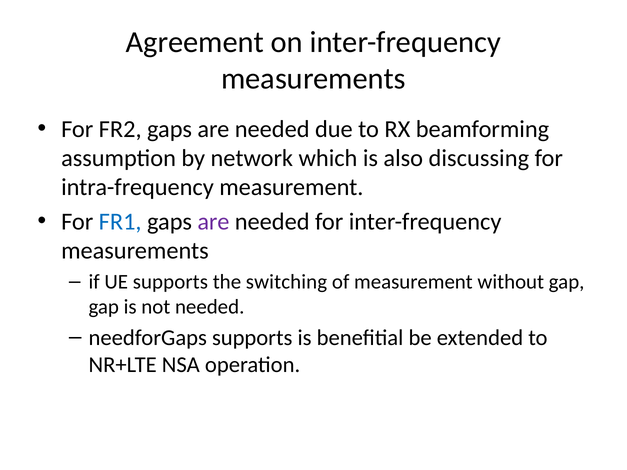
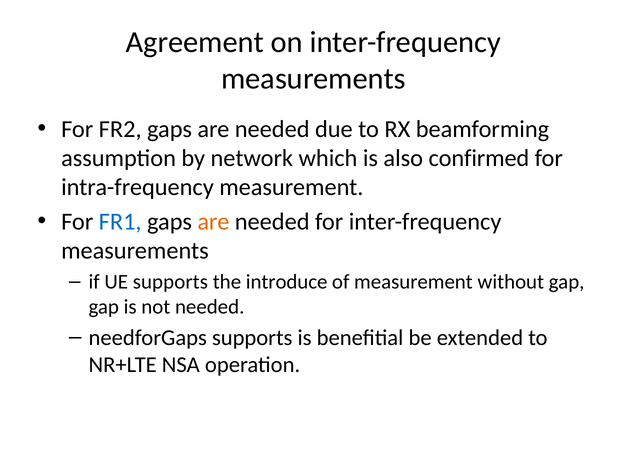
discussing: discussing -> confirmed
are at (213, 222) colour: purple -> orange
switching: switching -> introduce
